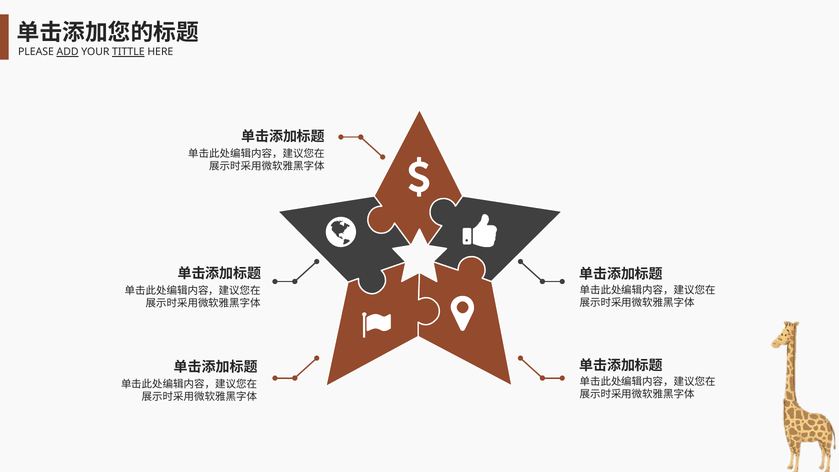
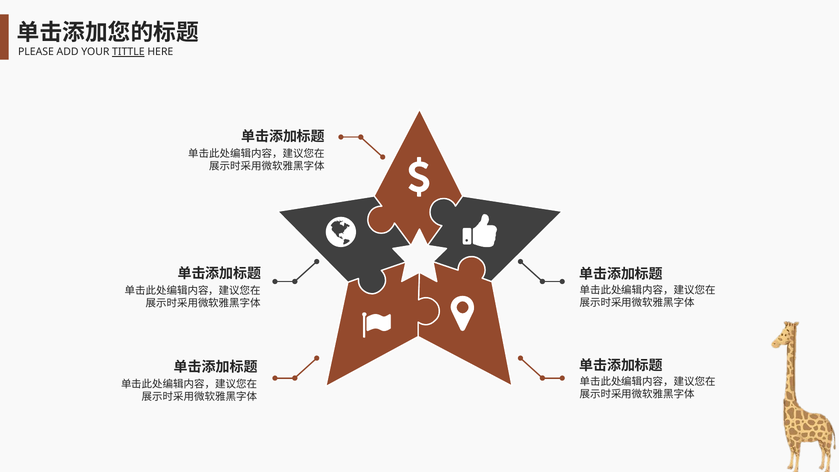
ADD underline: present -> none
